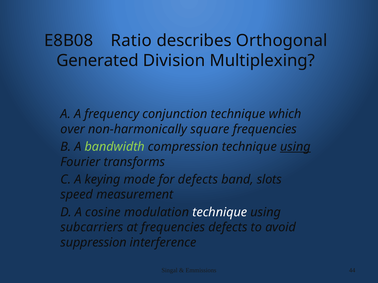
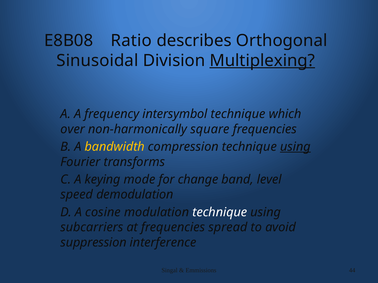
Generated: Generated -> Sinusoidal
Multiplexing underline: none -> present
conjunction: conjunction -> intersymbol
bandwidth colour: light green -> yellow
for defects: defects -> change
slots: slots -> level
measurement: measurement -> demodulation
frequencies defects: defects -> spread
